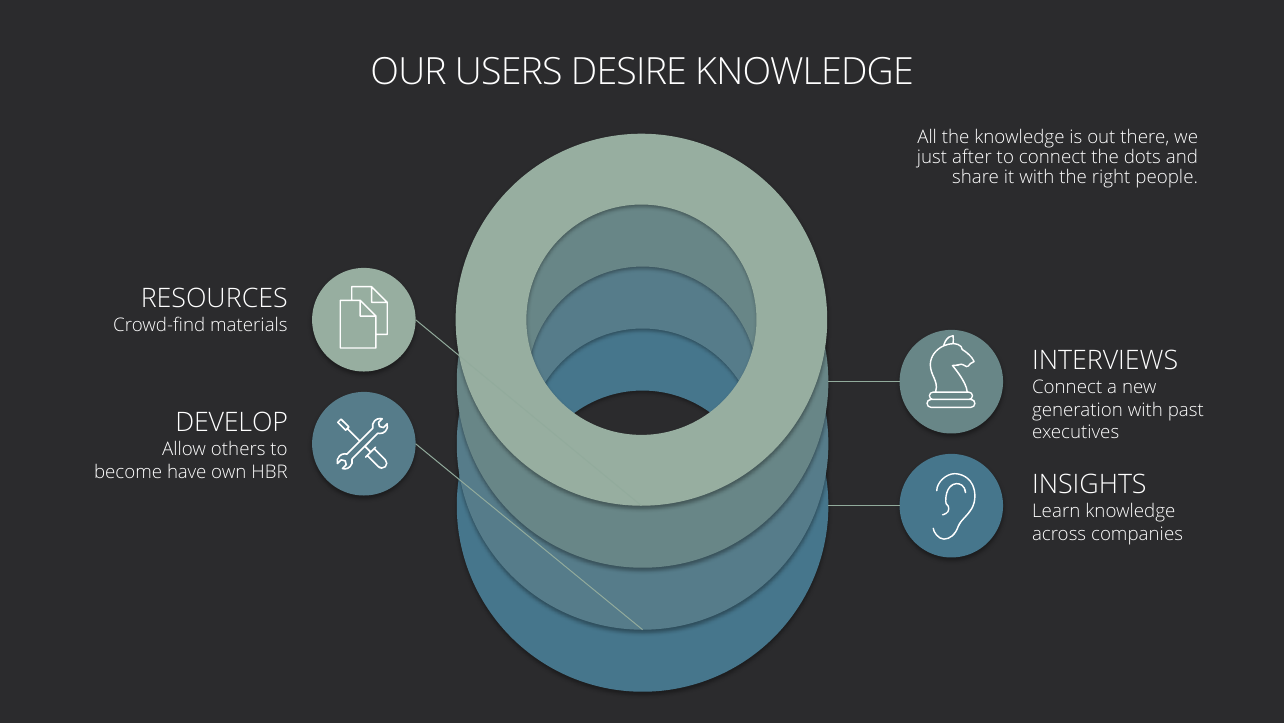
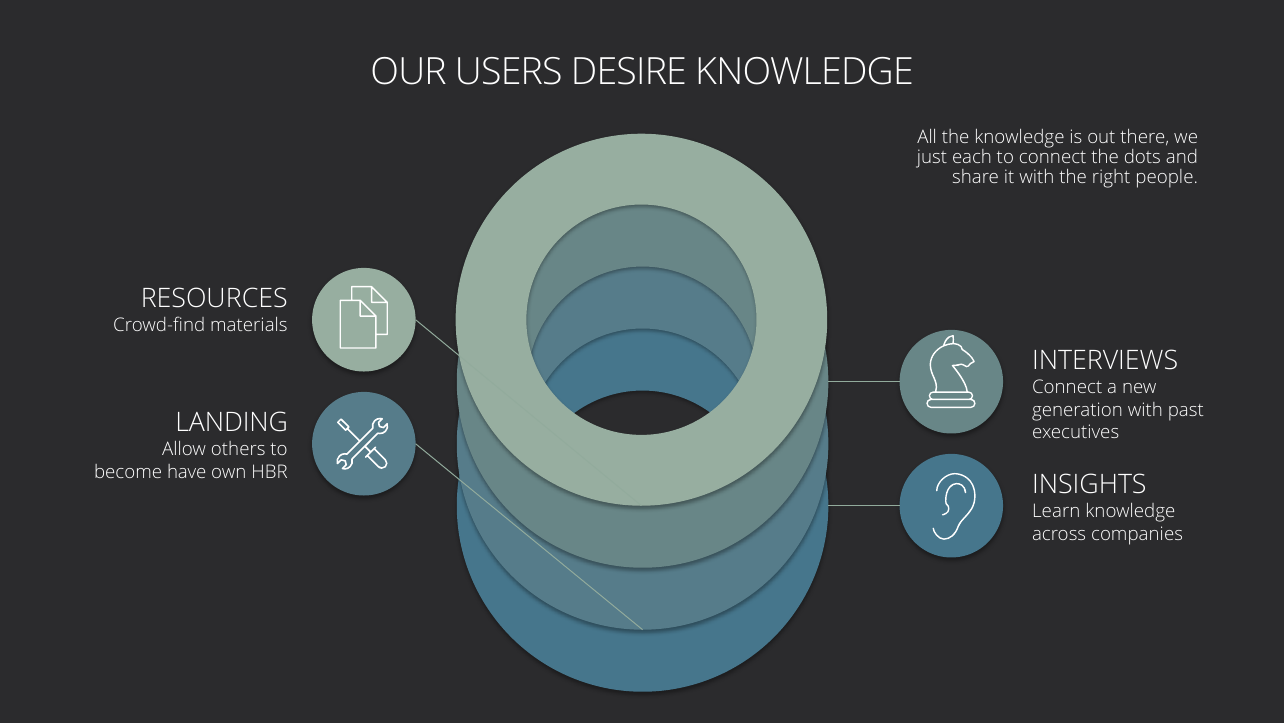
after: after -> each
DEVELOP: DEVELOP -> LANDING
